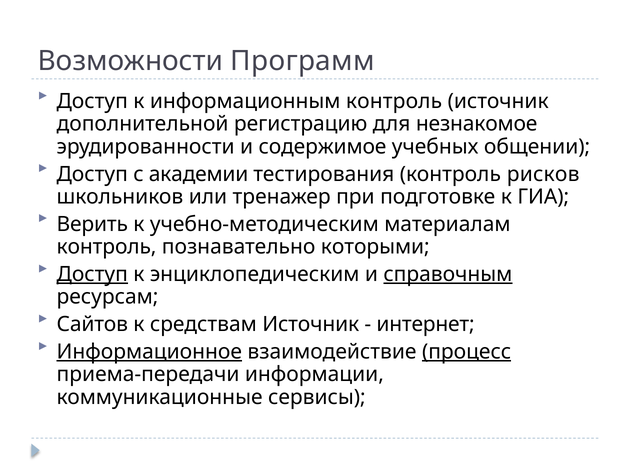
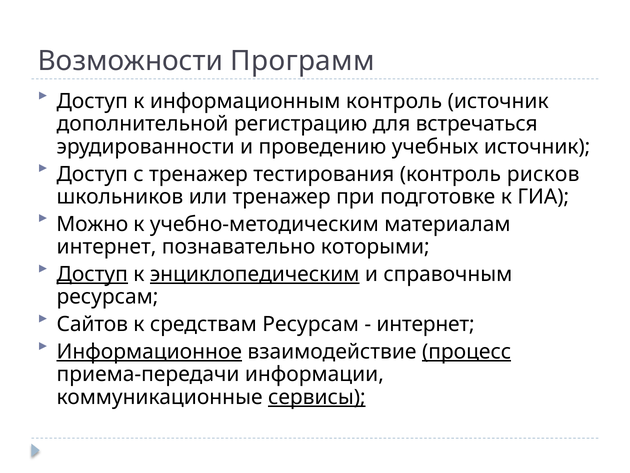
незнакомое: незнакомое -> встречаться
содержимое: содержимое -> проведению
учебных общении: общении -> источник
с академии: академии -> тренажер
Верить: Верить -> Можно
контроль at (107, 247): контроль -> интернет
энциклопедическим underline: none -> present
справочным underline: present -> none
средствам Источник: Источник -> Ресурсам
сервисы underline: none -> present
